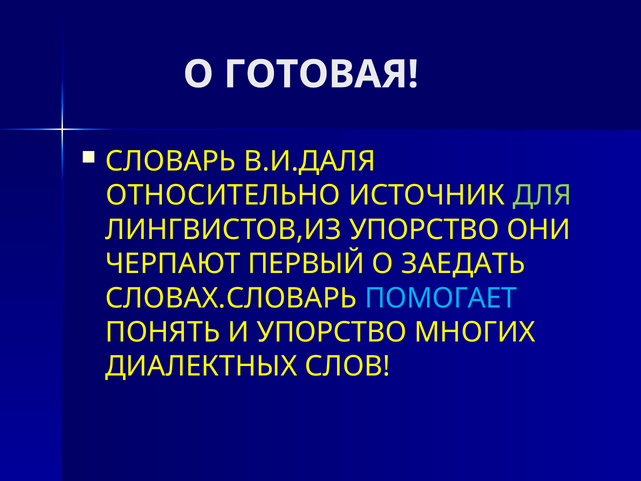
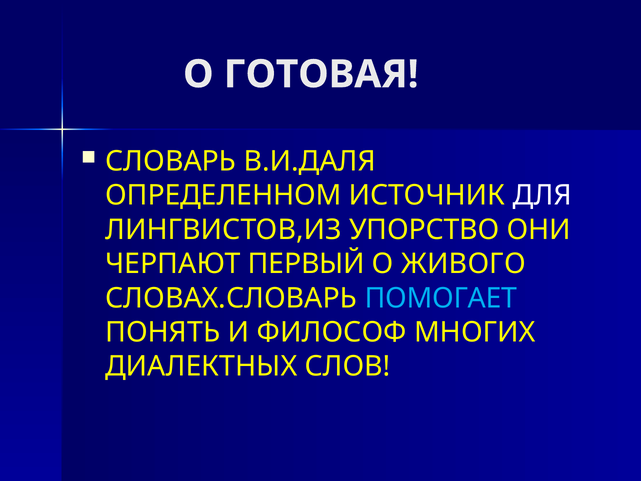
ОТНОСИТЕЛЬНО: ОТНОСИТЕЛЬНО -> ОПРЕДЕЛЕННОМ
ДЛЯ colour: light green -> white
ЗАЕДАТЬ: ЗАЕДАТЬ -> ЖИВОГО
И УПОРСТВО: УПОРСТВО -> ФИЛОСОФ
